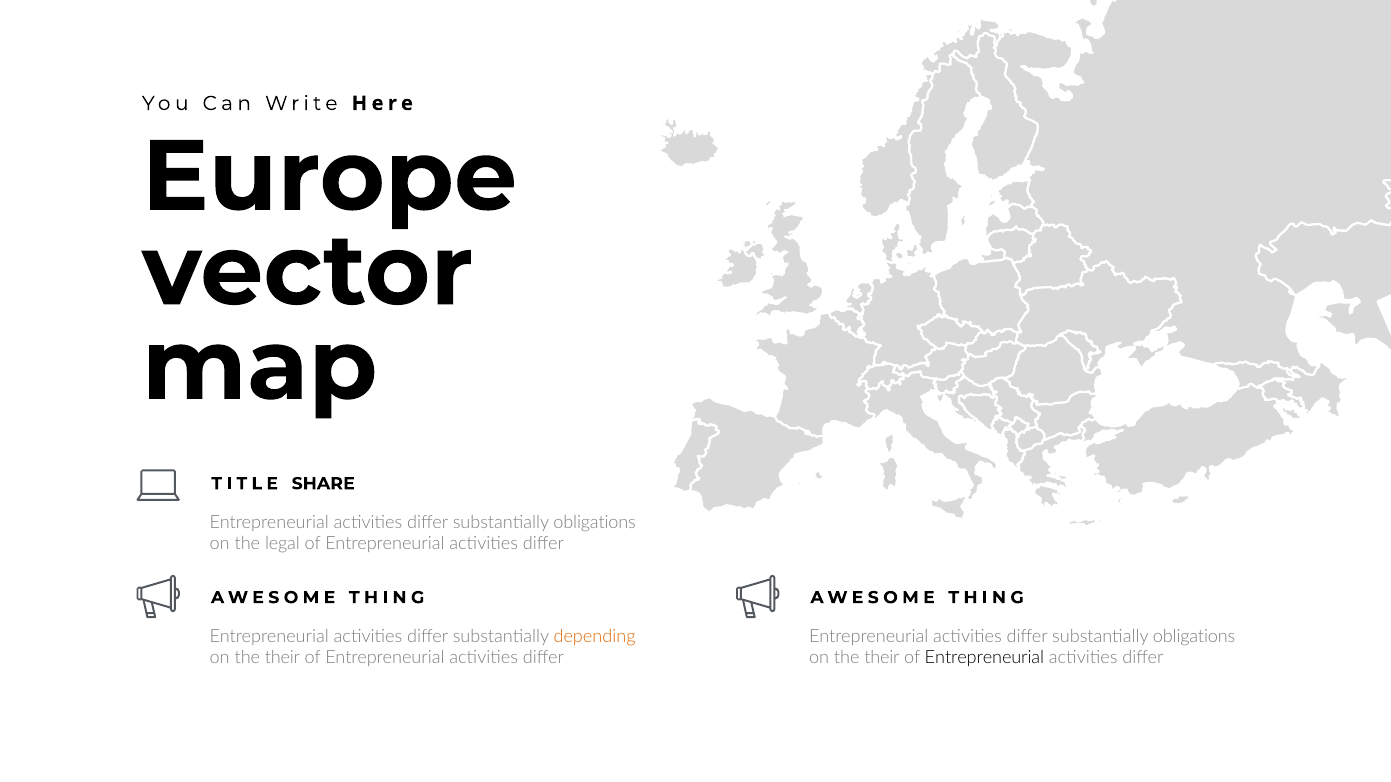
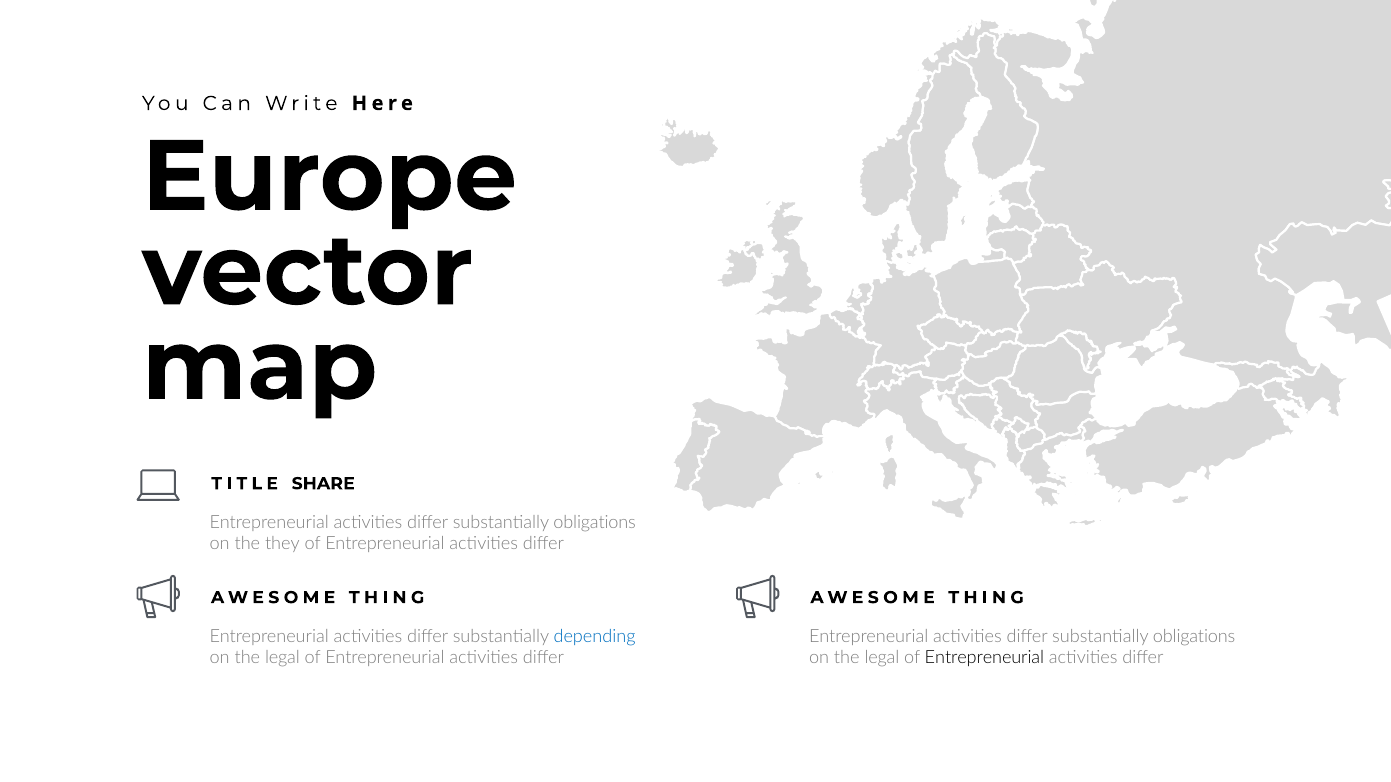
legal: legal -> they
depending colour: orange -> blue
their at (282, 658): their -> legal
their at (882, 658): their -> legal
